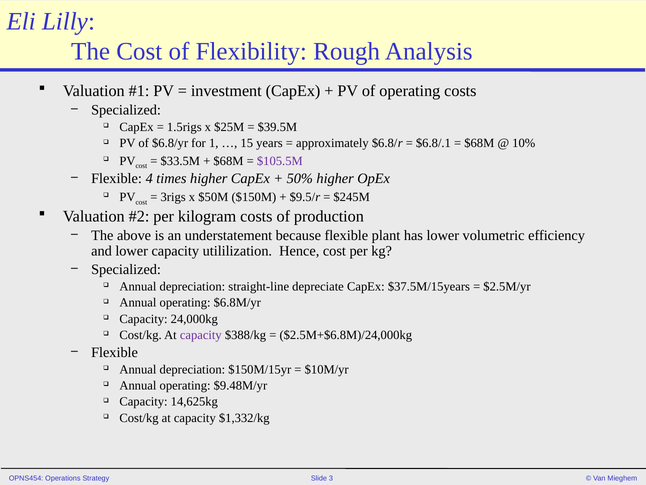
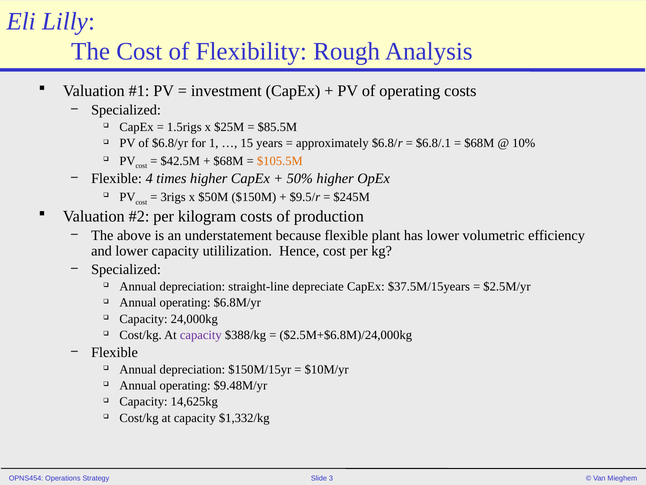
$39.5M: $39.5M -> $85.5M
$33.5M: $33.5M -> $42.5M
$105.5M colour: purple -> orange
